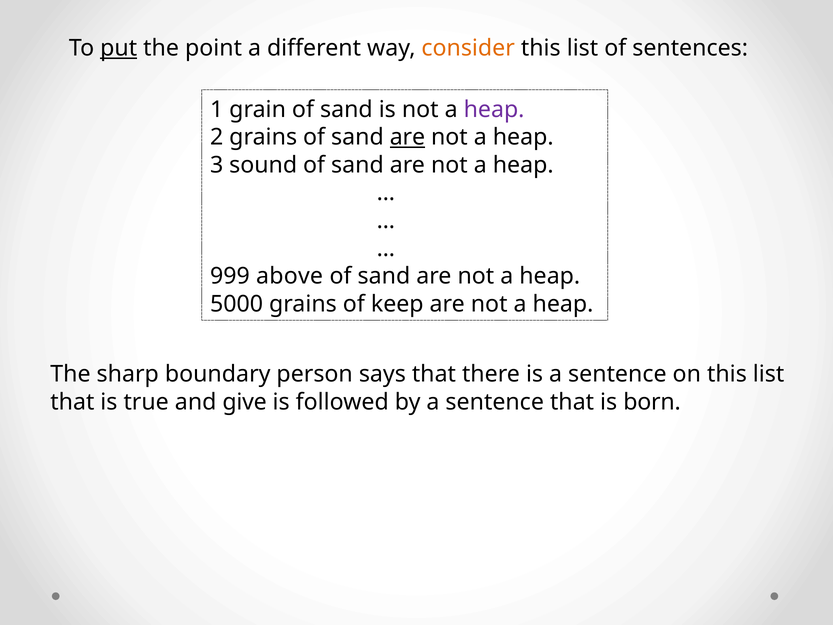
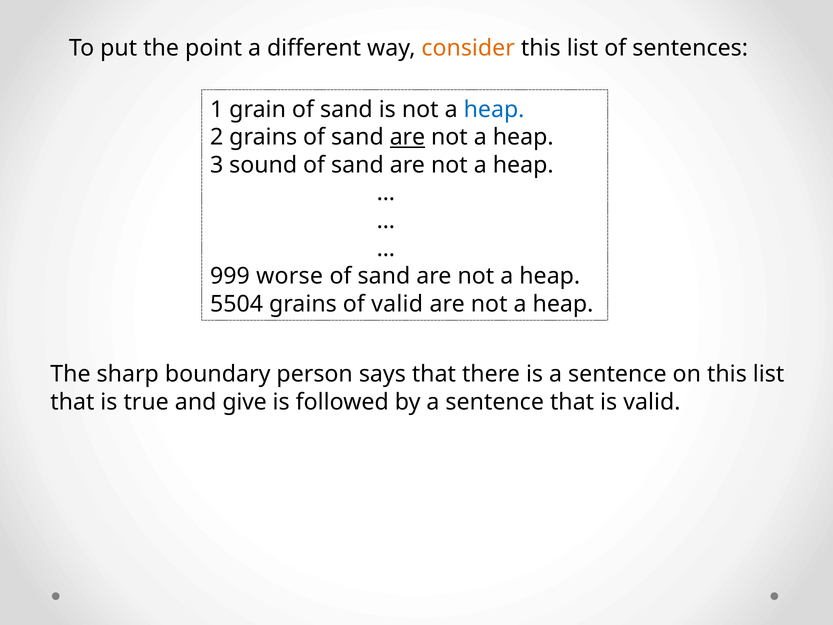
put underline: present -> none
heap at (494, 109) colour: purple -> blue
above: above -> worse
5000: 5000 -> 5504
of keep: keep -> valid
is born: born -> valid
